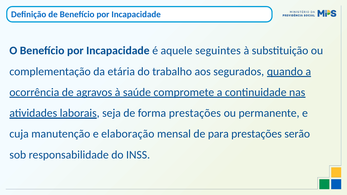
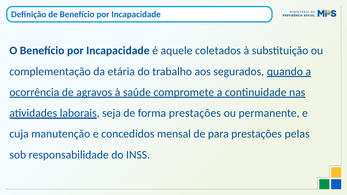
seguintes: seguintes -> coletados
elaboração: elaboração -> concedidos
serão: serão -> pelas
